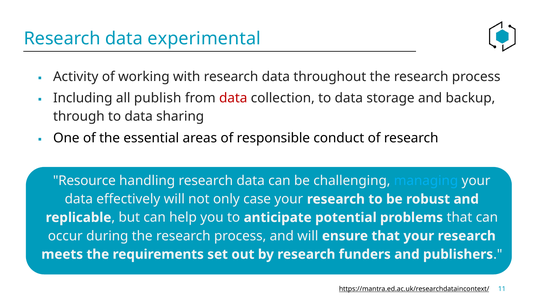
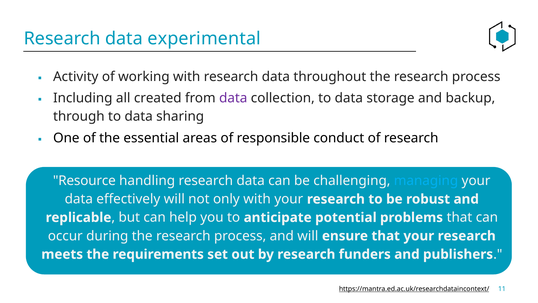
publish: publish -> created
data at (233, 98) colour: red -> purple
only case: case -> with
